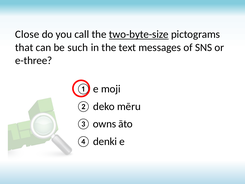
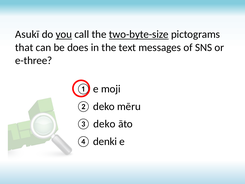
Close: Close -> Asukī
you underline: none -> present
such: such -> does
③ owns: owns -> deko
